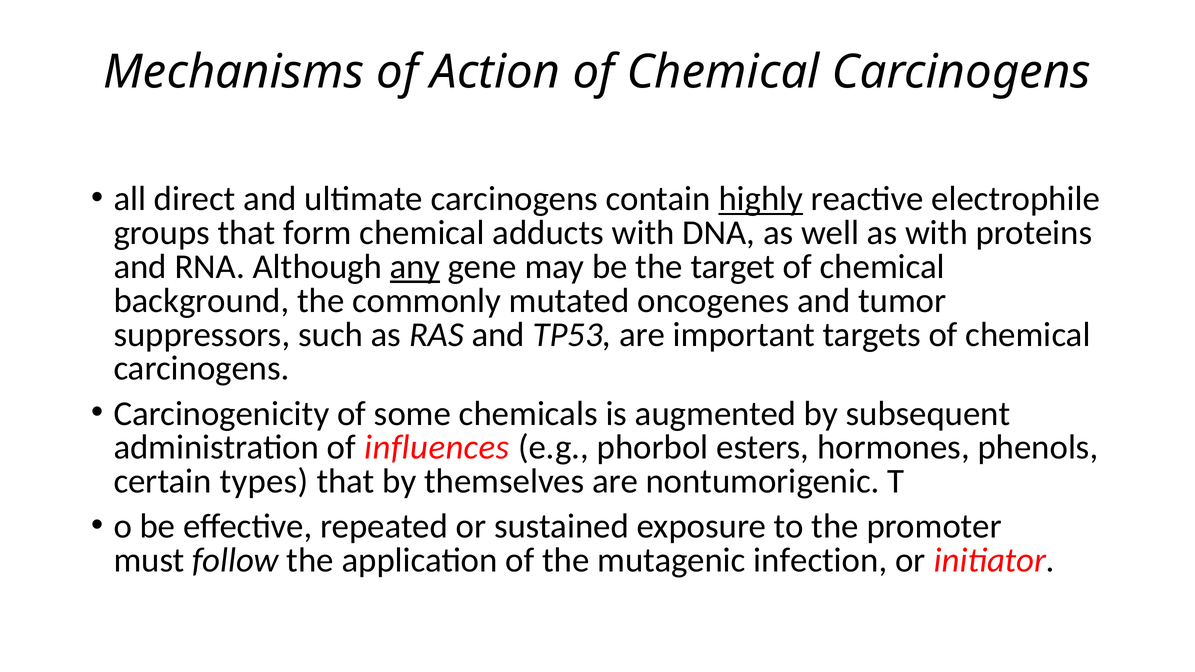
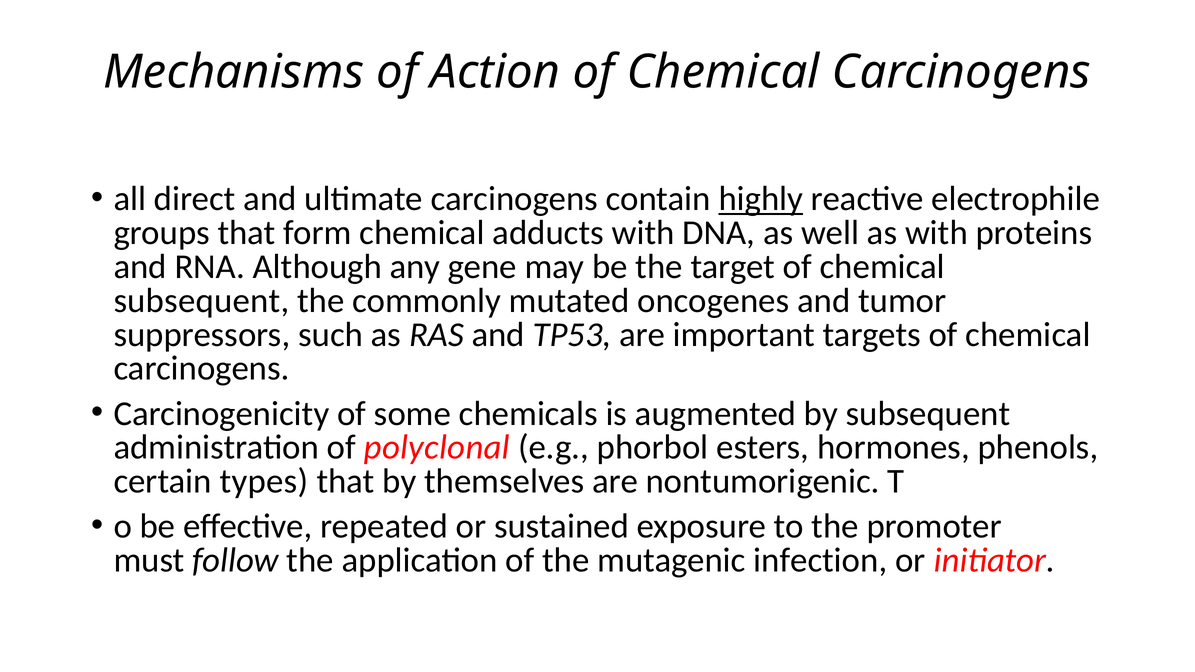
any underline: present -> none
background at (201, 301): background -> subsequent
influences: influences -> polyclonal
